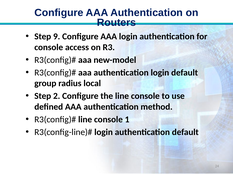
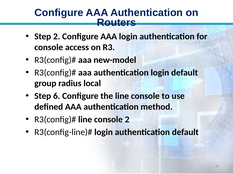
Step 9: 9 -> 2
2: 2 -> 6
console 1: 1 -> 2
